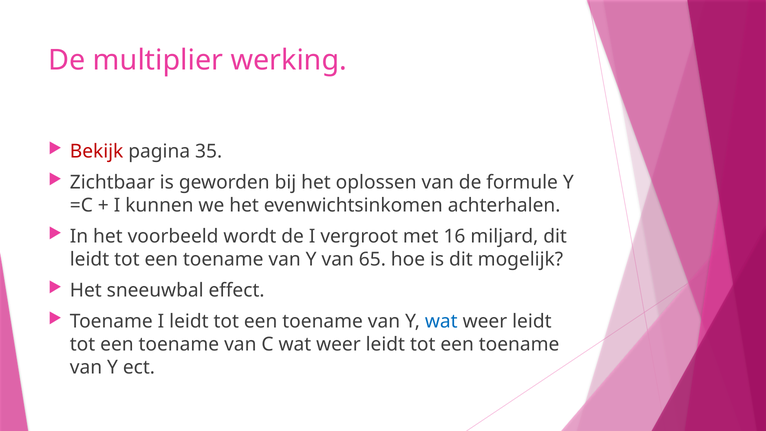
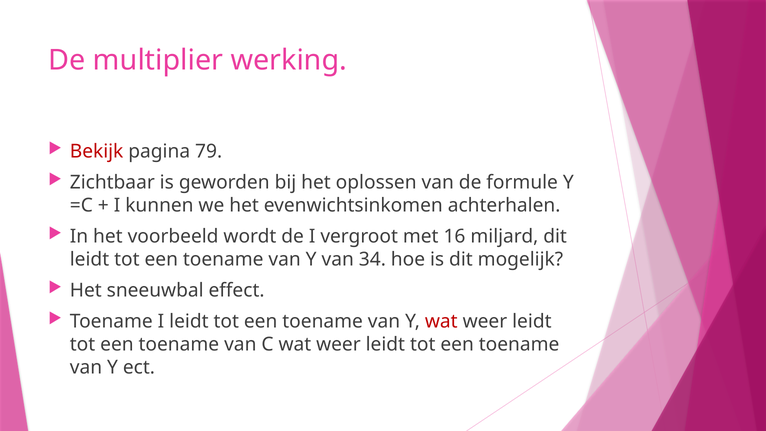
35: 35 -> 79
65: 65 -> 34
wat at (441, 321) colour: blue -> red
